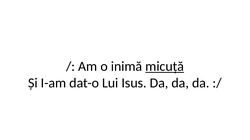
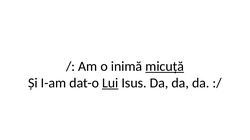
Lui underline: none -> present
